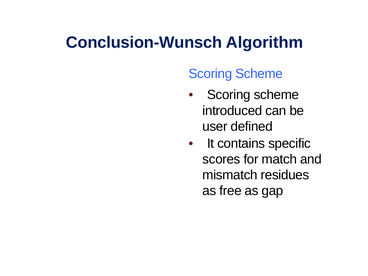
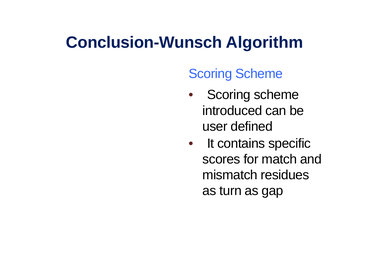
free: free -> turn
